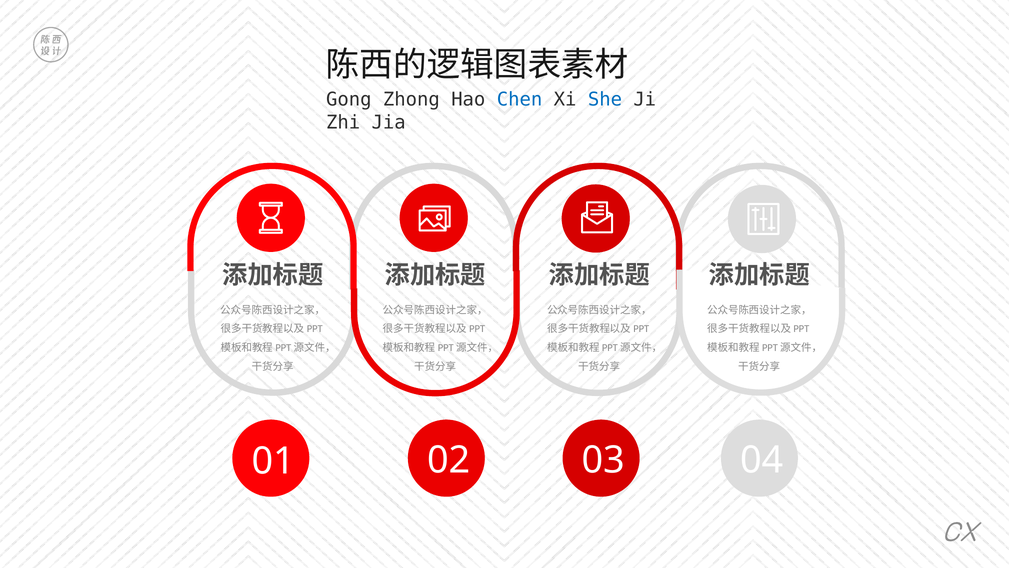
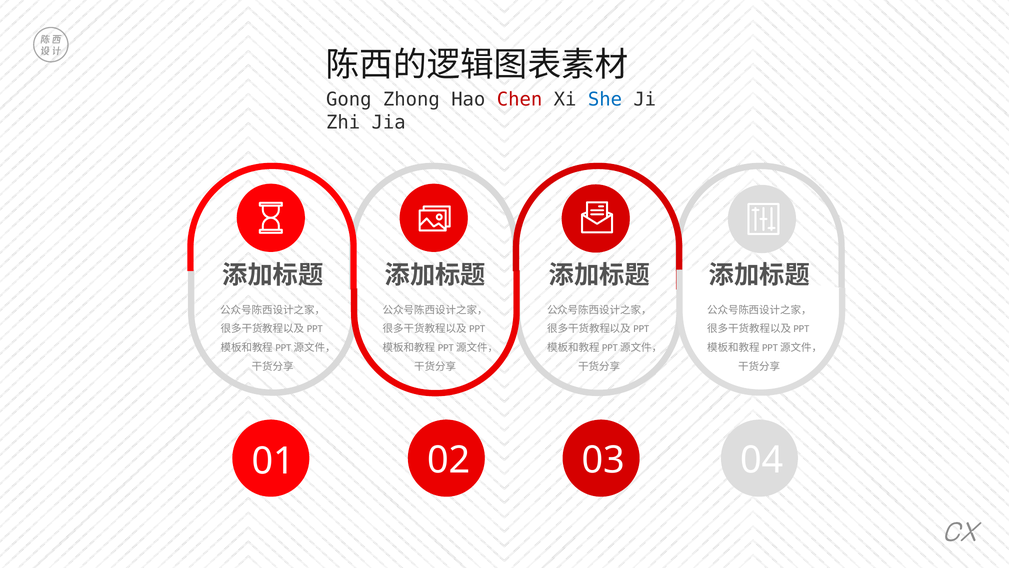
Chen colour: blue -> red
